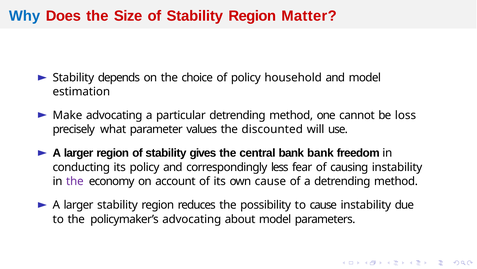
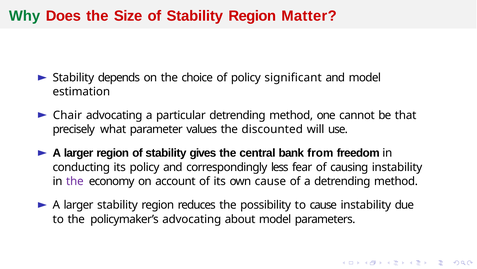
Why colour: blue -> green
household: household -> significant
Make: Make -> Chair
loss: loss -> that
bank bank: bank -> from
